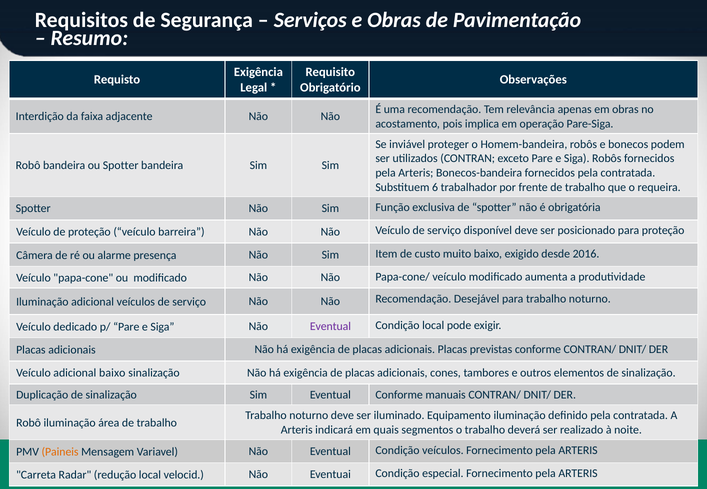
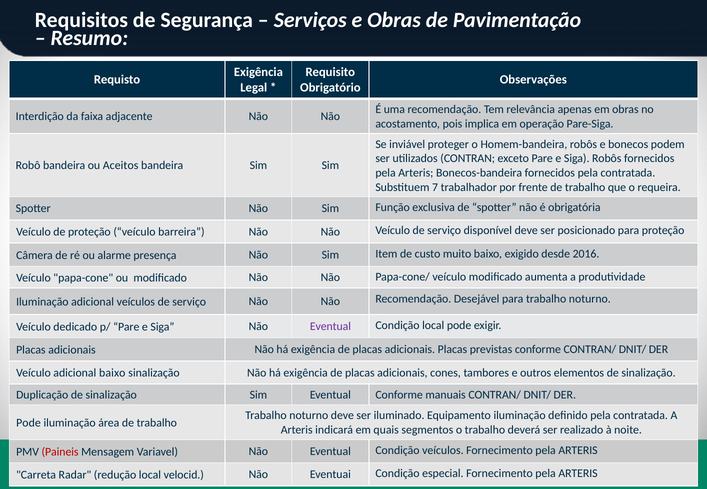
ou Spotter: Spotter -> Aceitos
6: 6 -> 7
Robô at (29, 423): Robô -> Pode
Paineis colour: orange -> red
